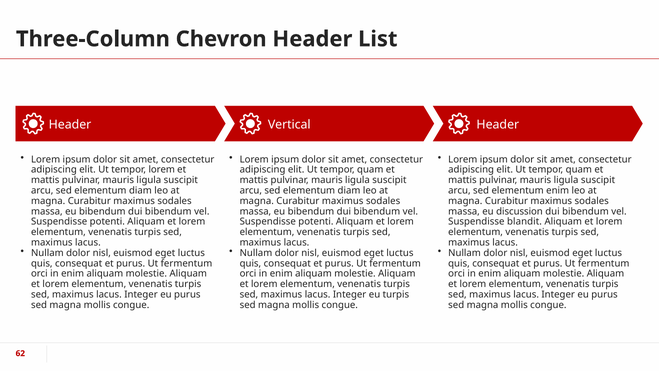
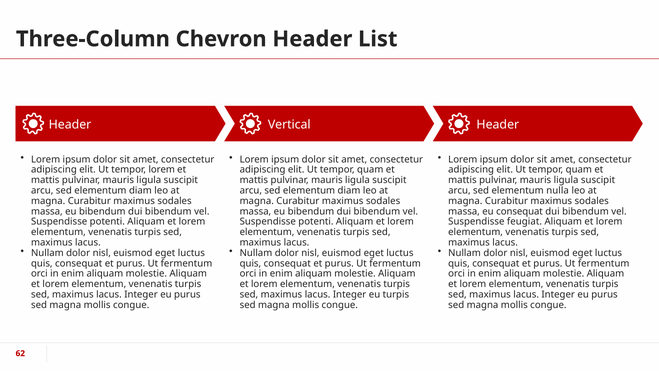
elementum enim: enim -> nulla
eu discussion: discussion -> consequat
blandit: blandit -> feugiat
